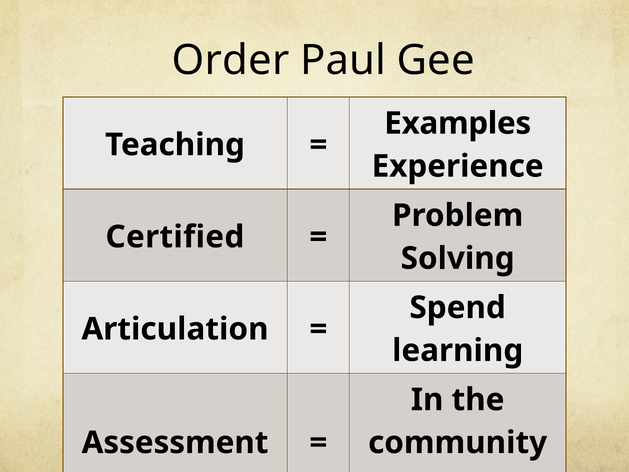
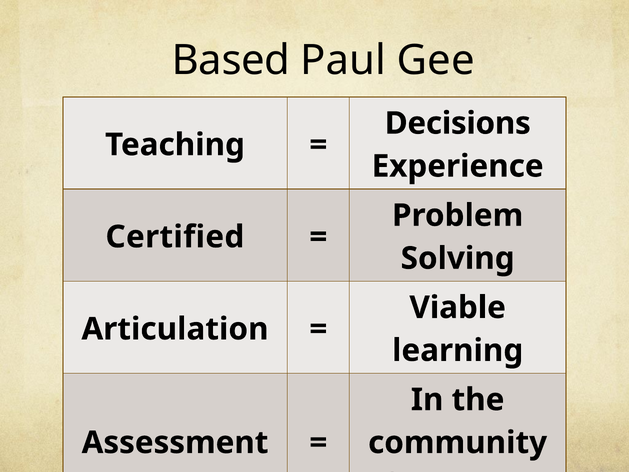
Order: Order -> Based
Examples: Examples -> Decisions
Spend: Spend -> Viable
